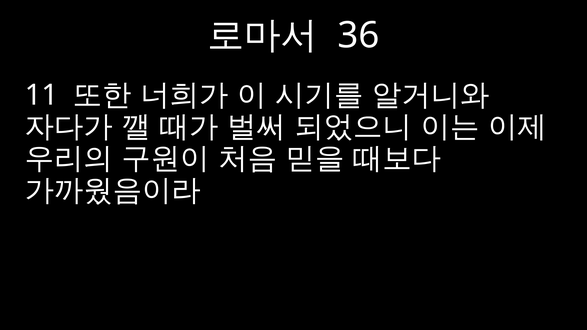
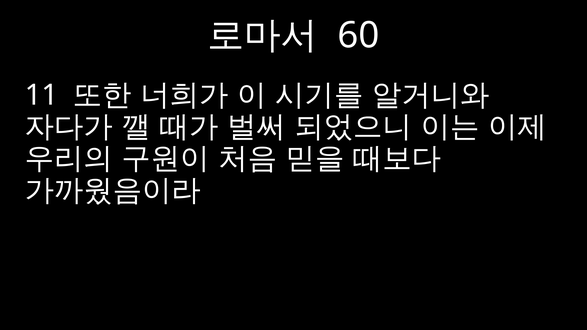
36: 36 -> 60
